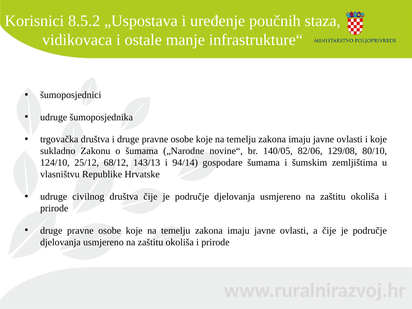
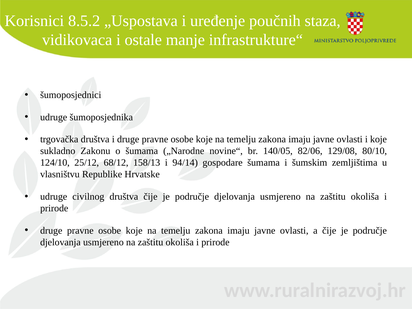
143/13: 143/13 -> 158/13
